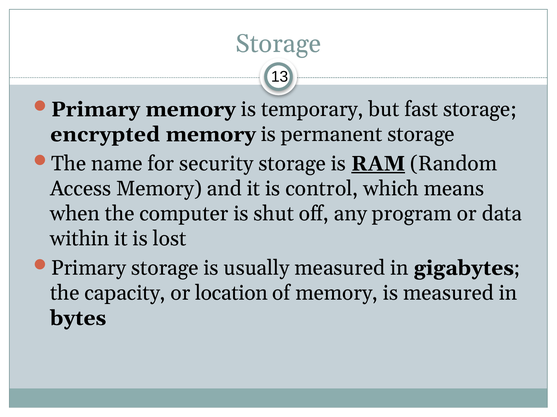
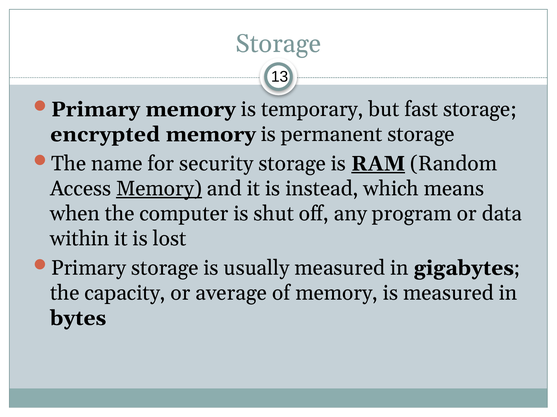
Memory at (159, 189) underline: none -> present
control: control -> instead
location: location -> average
